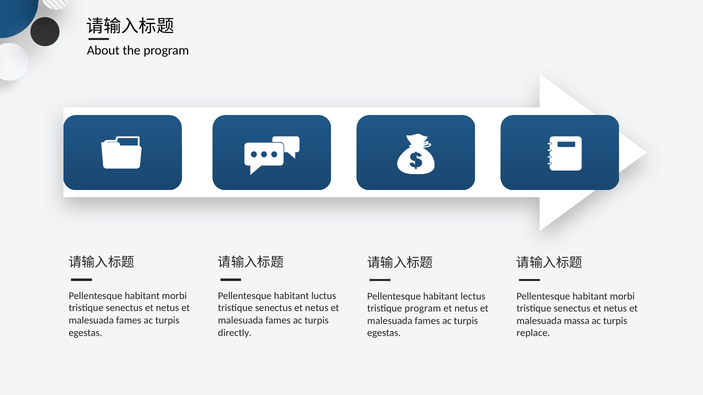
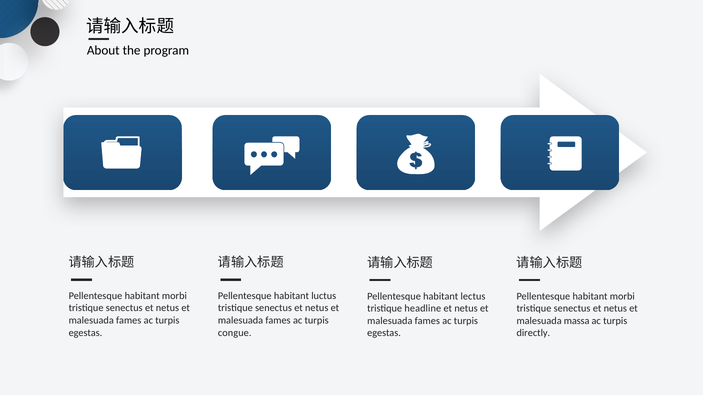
tristique program: program -> headline
directly: directly -> congue
replace: replace -> directly
